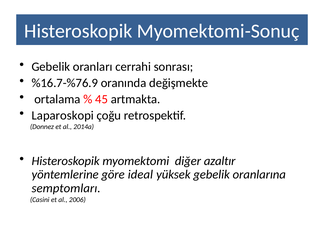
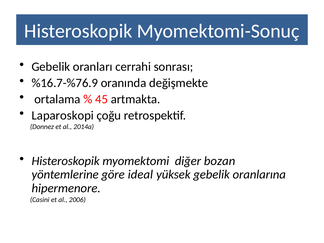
azaltır: azaltır -> bozan
semptomları: semptomları -> hipermenore
